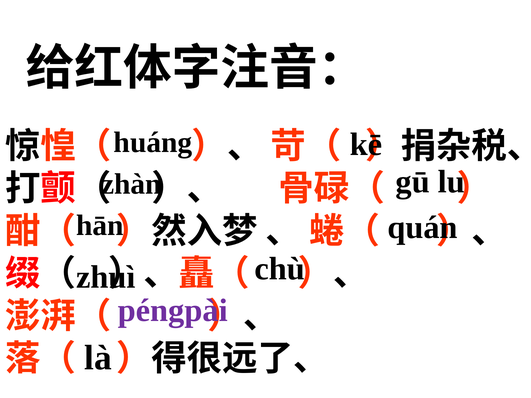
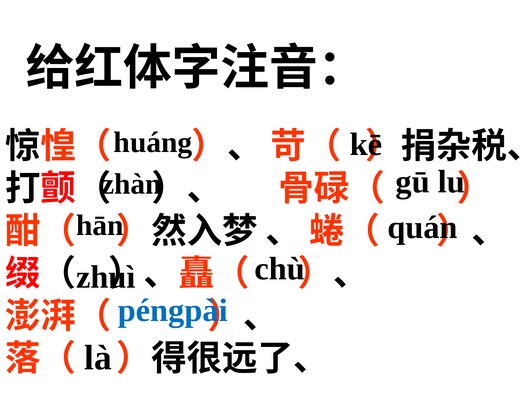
péngpài colour: purple -> blue
